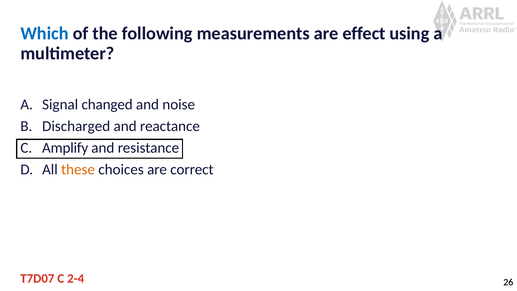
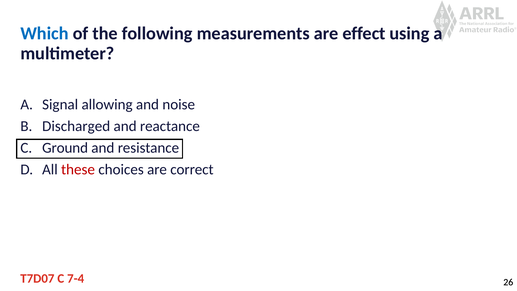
changed: changed -> allowing
Amplify: Amplify -> Ground
these colour: orange -> red
2-4: 2-4 -> 7-4
